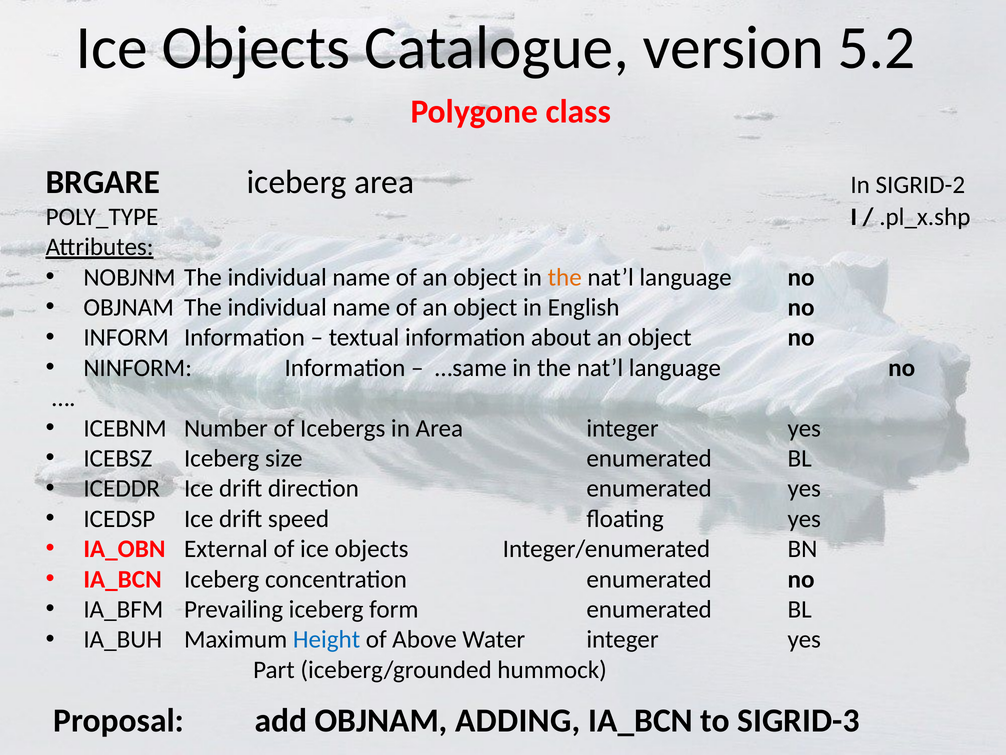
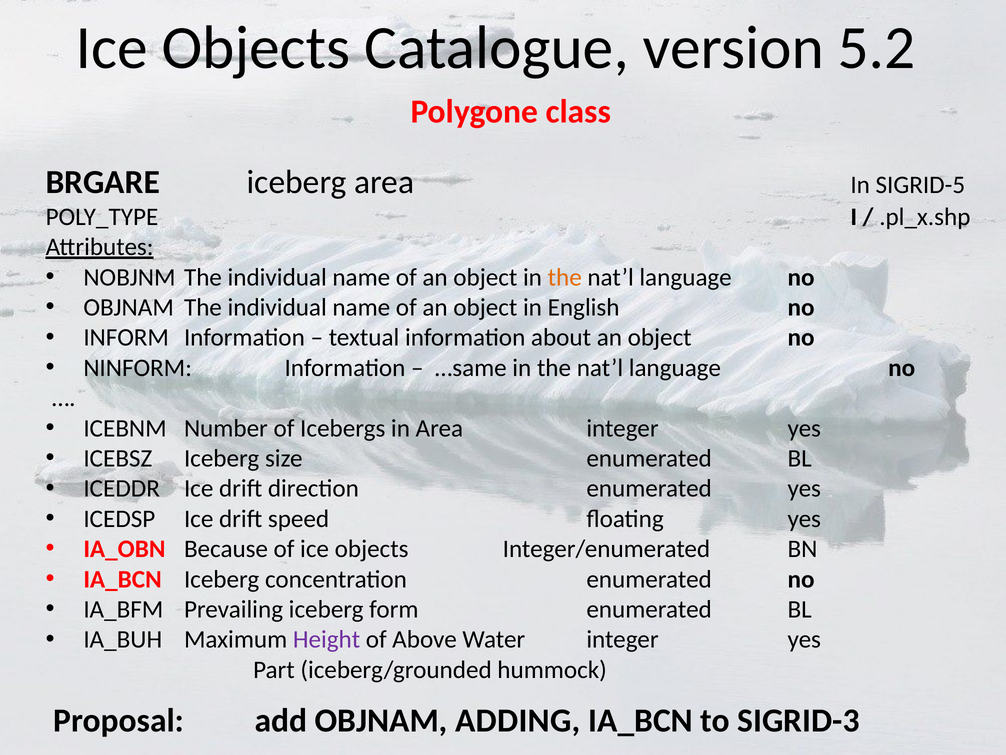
SIGRID-2: SIGRID-2 -> SIGRID-5
External: External -> Because
Height colour: blue -> purple
